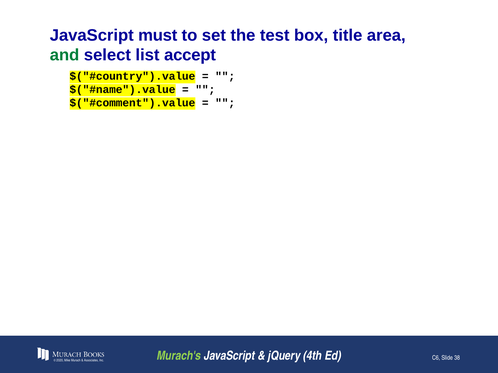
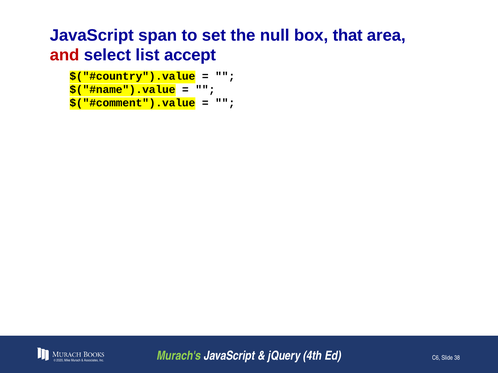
must: must -> span
test: test -> null
title: title -> that
and colour: green -> red
